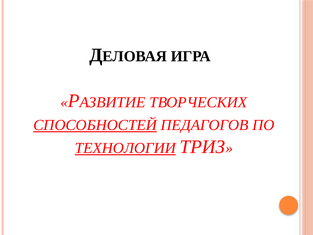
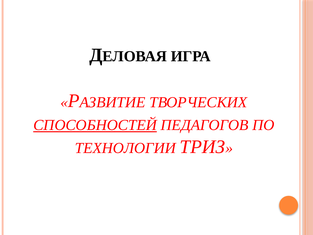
ТЕХНОЛОГИИ underline: present -> none
